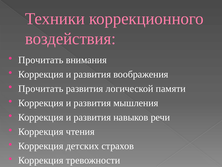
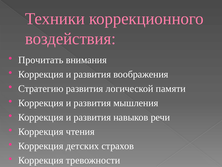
Прочитать at (41, 88): Прочитать -> Стратегию
